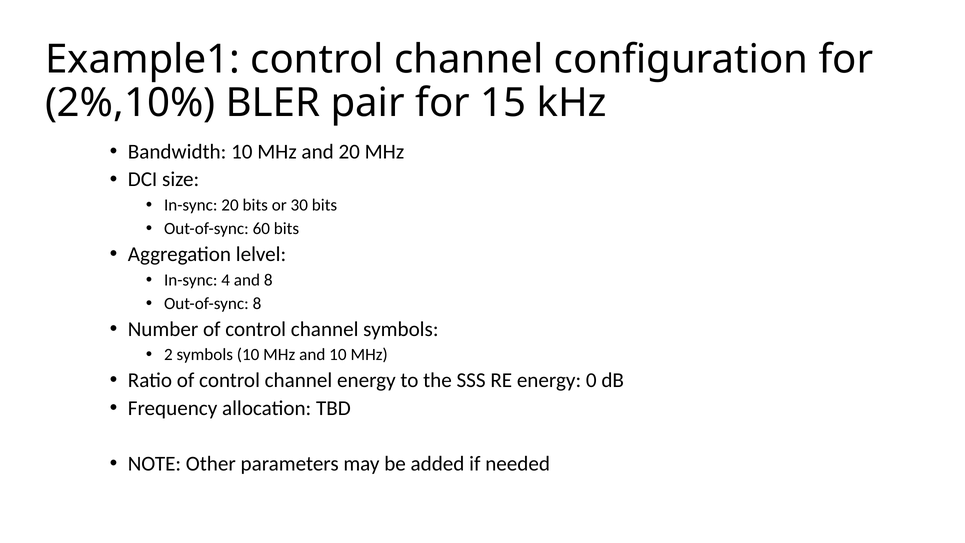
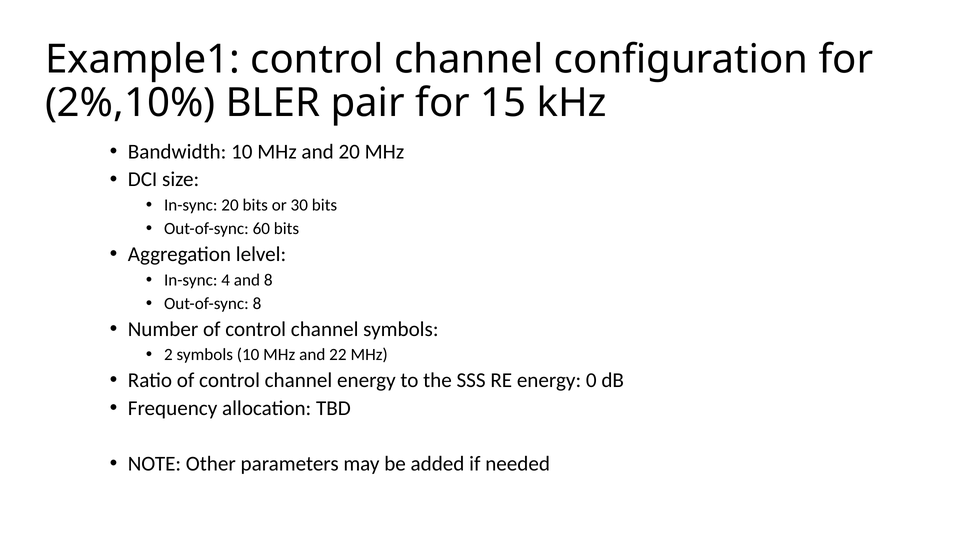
and 10: 10 -> 22
